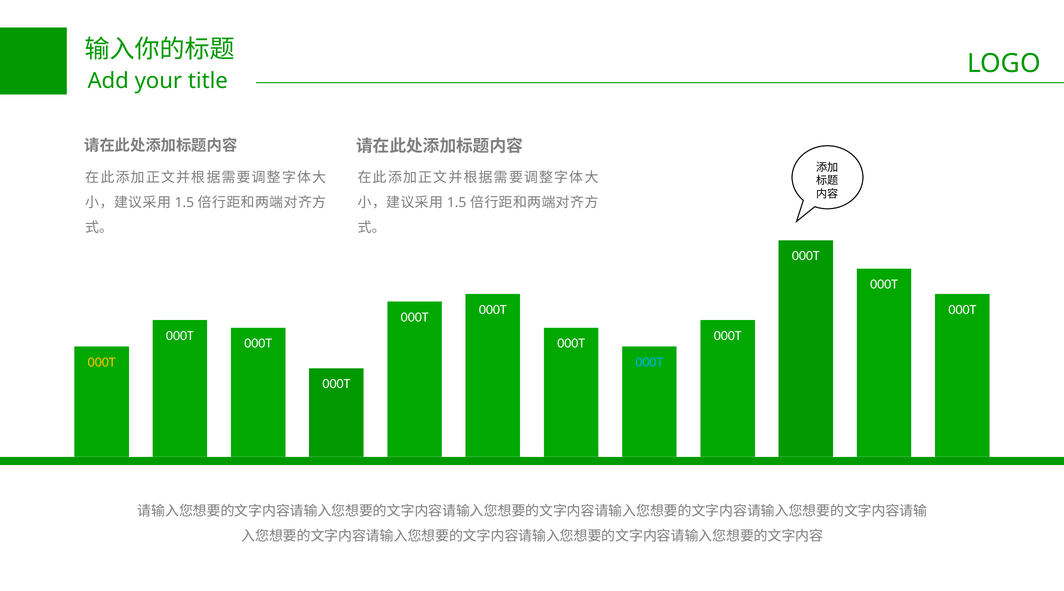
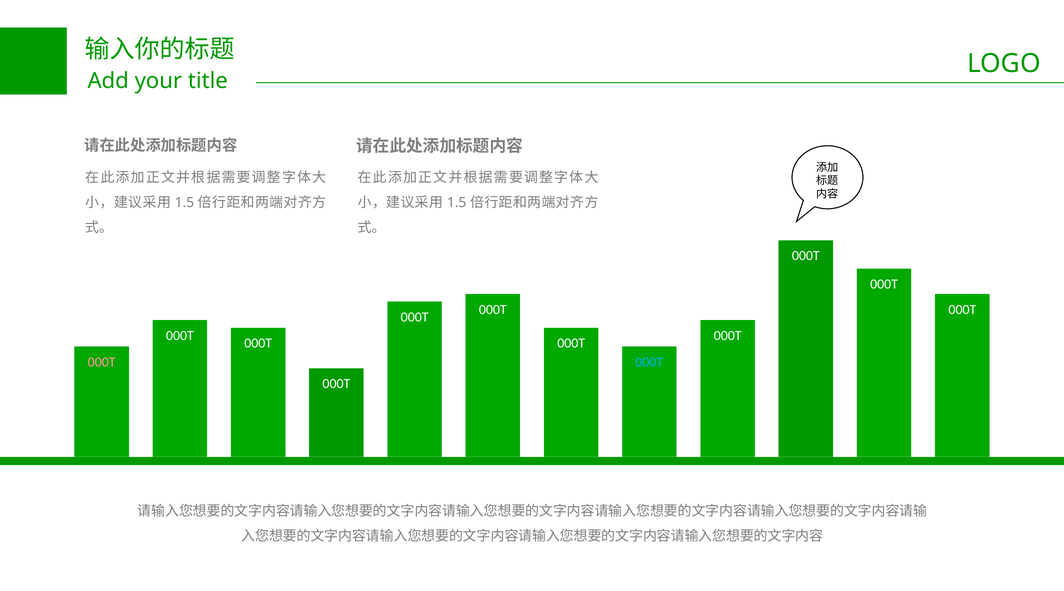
000T at (102, 362) colour: yellow -> pink
